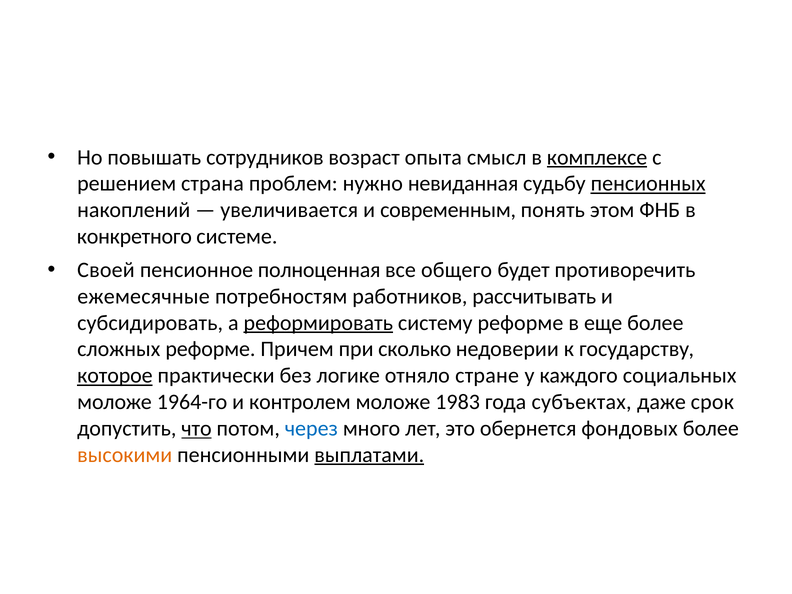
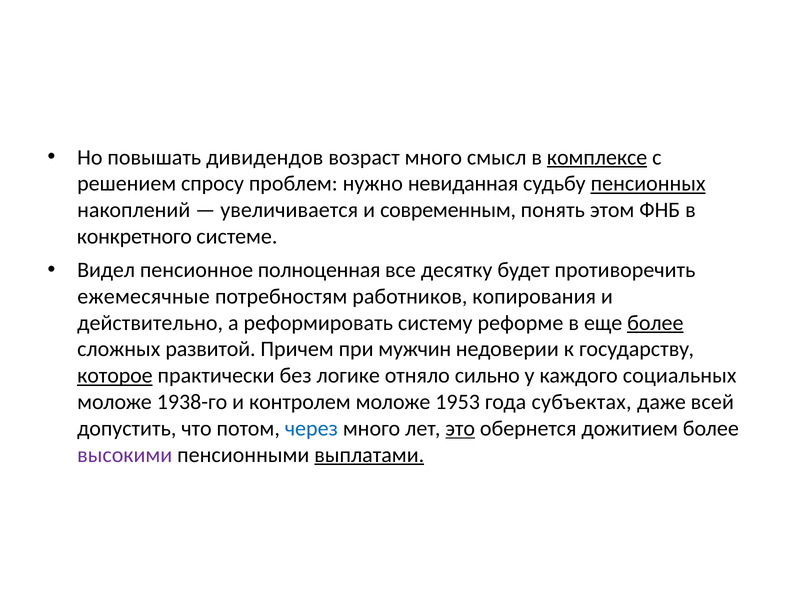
сотрудников: сотрудников -> дивидендов
возраст опыта: опыта -> много
страна: страна -> спросу
Своей: Своей -> Видел
общего: общего -> десятку
рассчитывать: рассчитывать -> копирования
субсидировать: субсидировать -> действительно
реформировать underline: present -> none
более at (655, 323) underline: none -> present
сложных реформе: реформе -> развитой
сколько: сколько -> мужчин
стране: стране -> сильно
1964-го: 1964-го -> 1938-го
1983: 1983 -> 1953
срок: срок -> всей
что underline: present -> none
это underline: none -> present
фондовых: фондовых -> дожитием
высокими colour: orange -> purple
